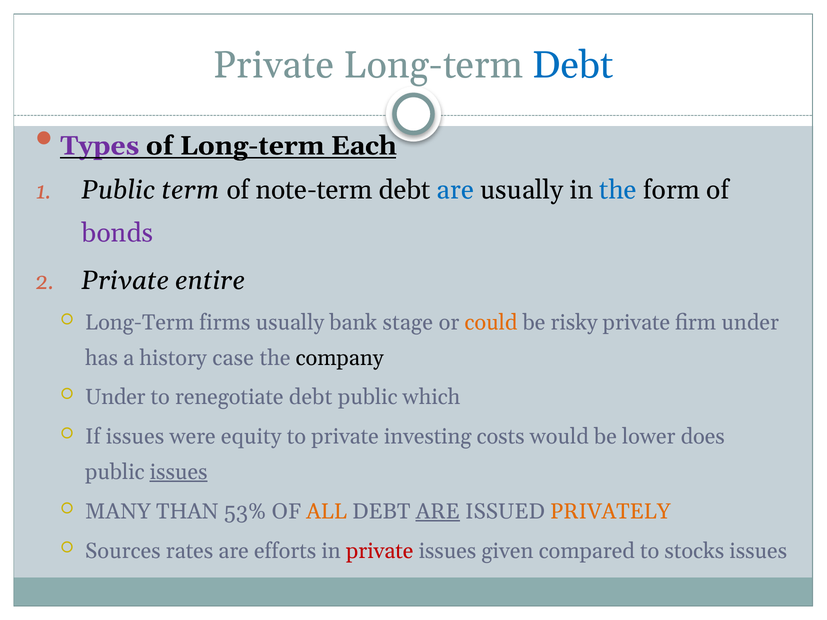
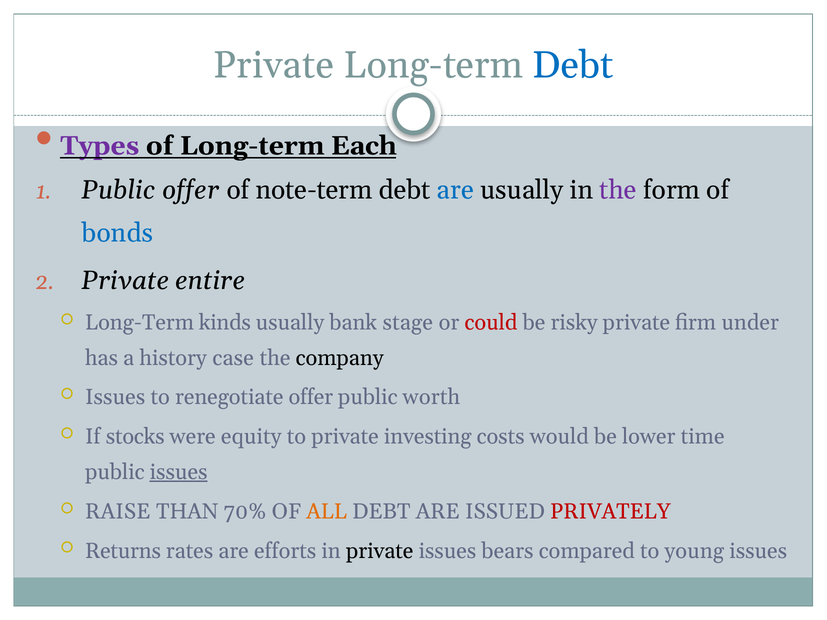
Public term: term -> offer
the at (618, 190) colour: blue -> purple
bonds colour: purple -> blue
firms: firms -> kinds
could colour: orange -> red
Under at (115, 397): Under -> Issues
renegotiate debt: debt -> offer
which: which -> worth
If issues: issues -> stocks
does: does -> time
MANY: MANY -> RAISE
53%: 53% -> 70%
ARE at (438, 512) underline: present -> none
PRIVATELY colour: orange -> red
Sources: Sources -> Returns
private at (380, 551) colour: red -> black
given: given -> bears
stocks: stocks -> young
